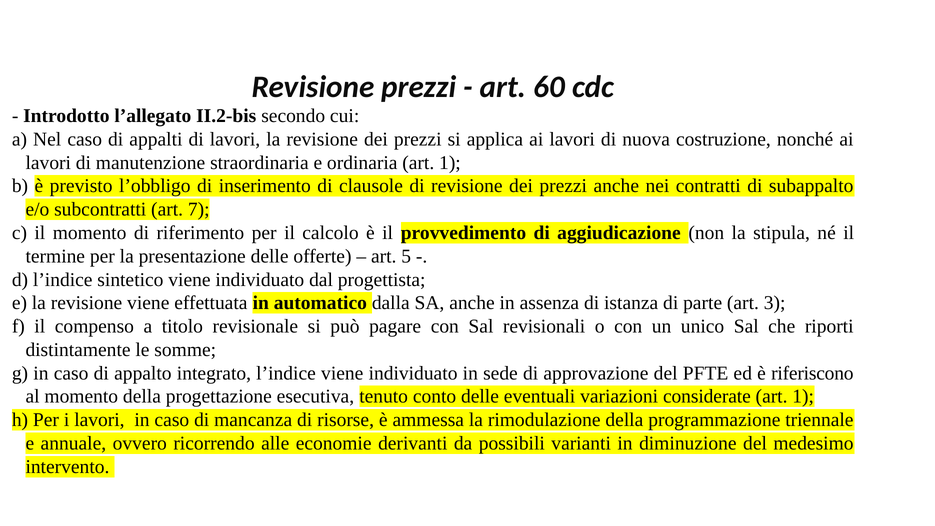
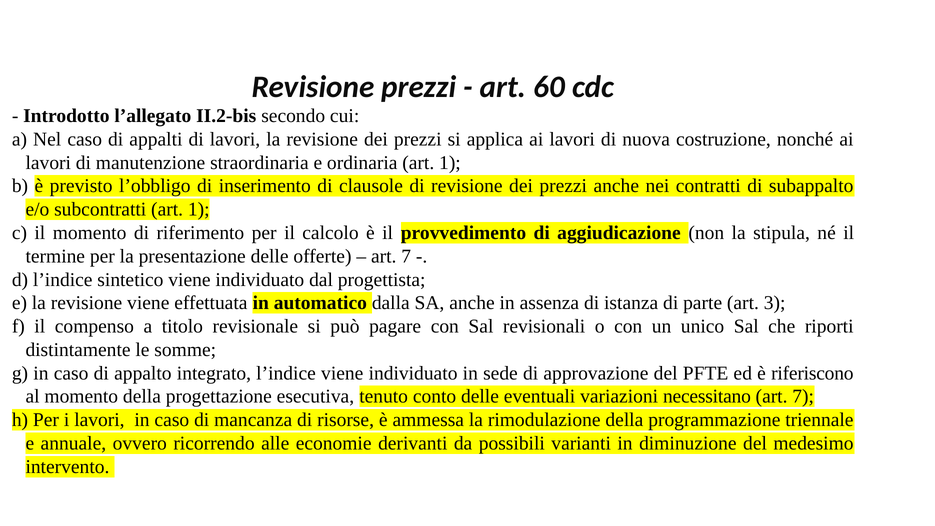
subcontratti art 7: 7 -> 1
5 at (406, 256): 5 -> 7
considerate: considerate -> necessitano
1 at (803, 396): 1 -> 7
